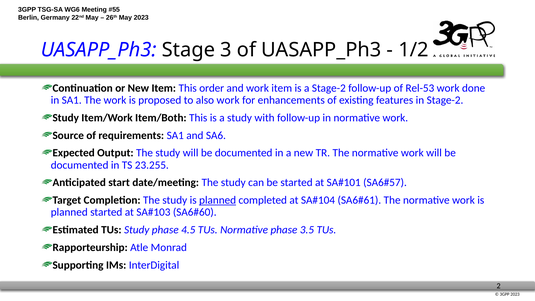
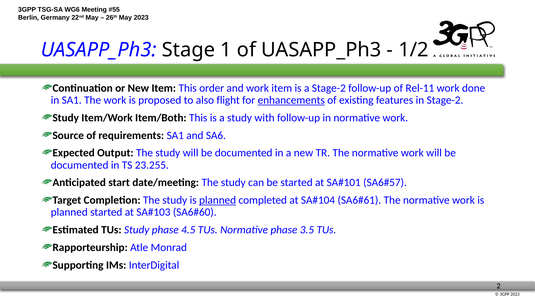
3: 3 -> 1
Rel-53: Rel-53 -> Rel-11
also work: work -> flight
enhancements underline: none -> present
